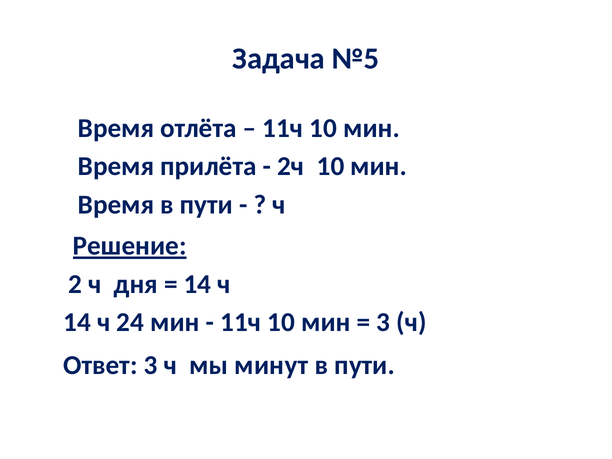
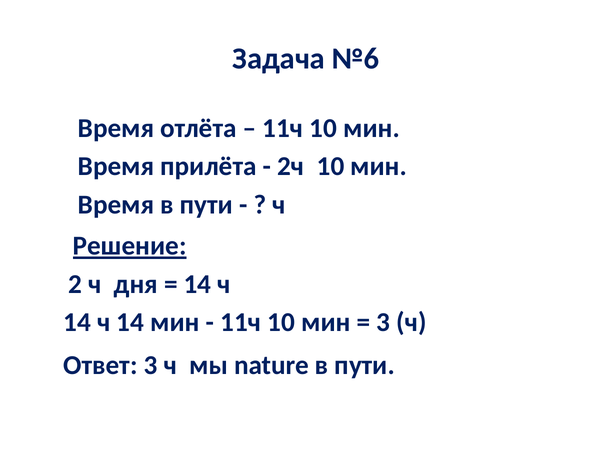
№5: №5 -> №6
24 at (130, 322): 24 -> 14
минут: минут -> nature
